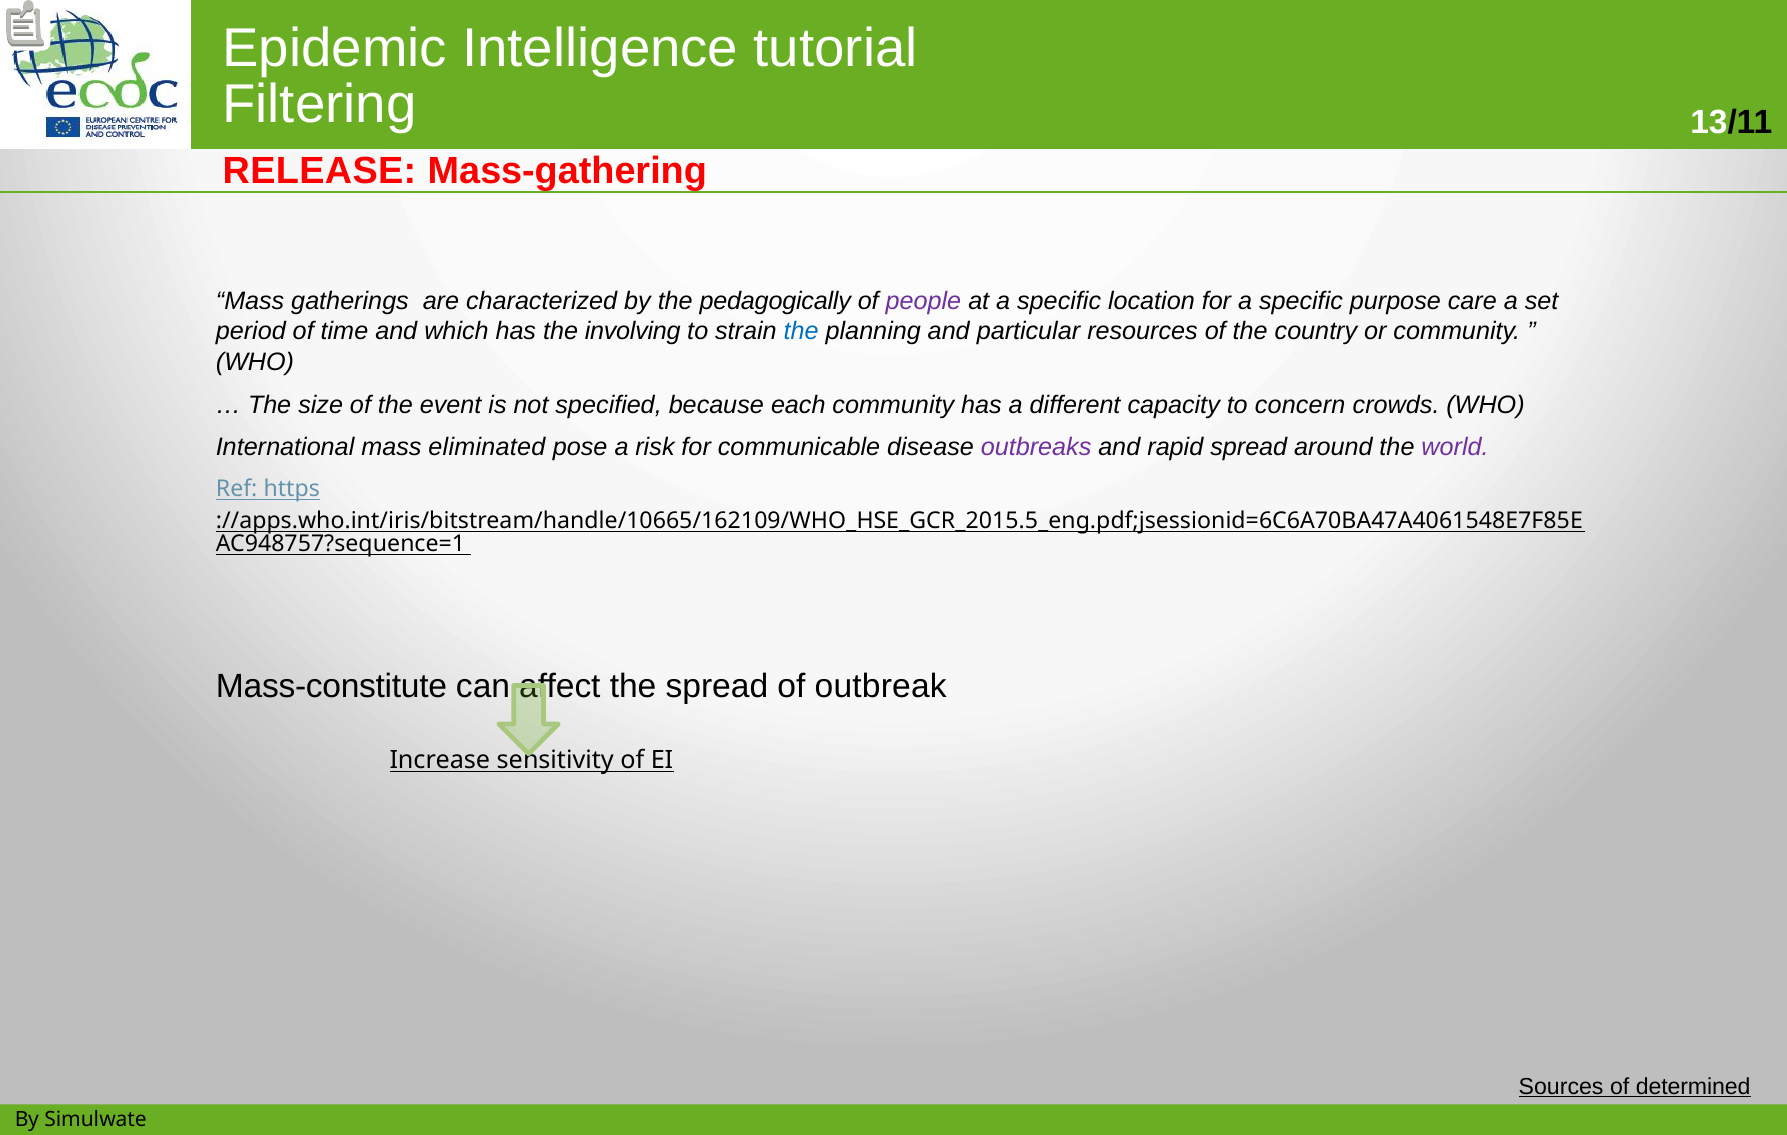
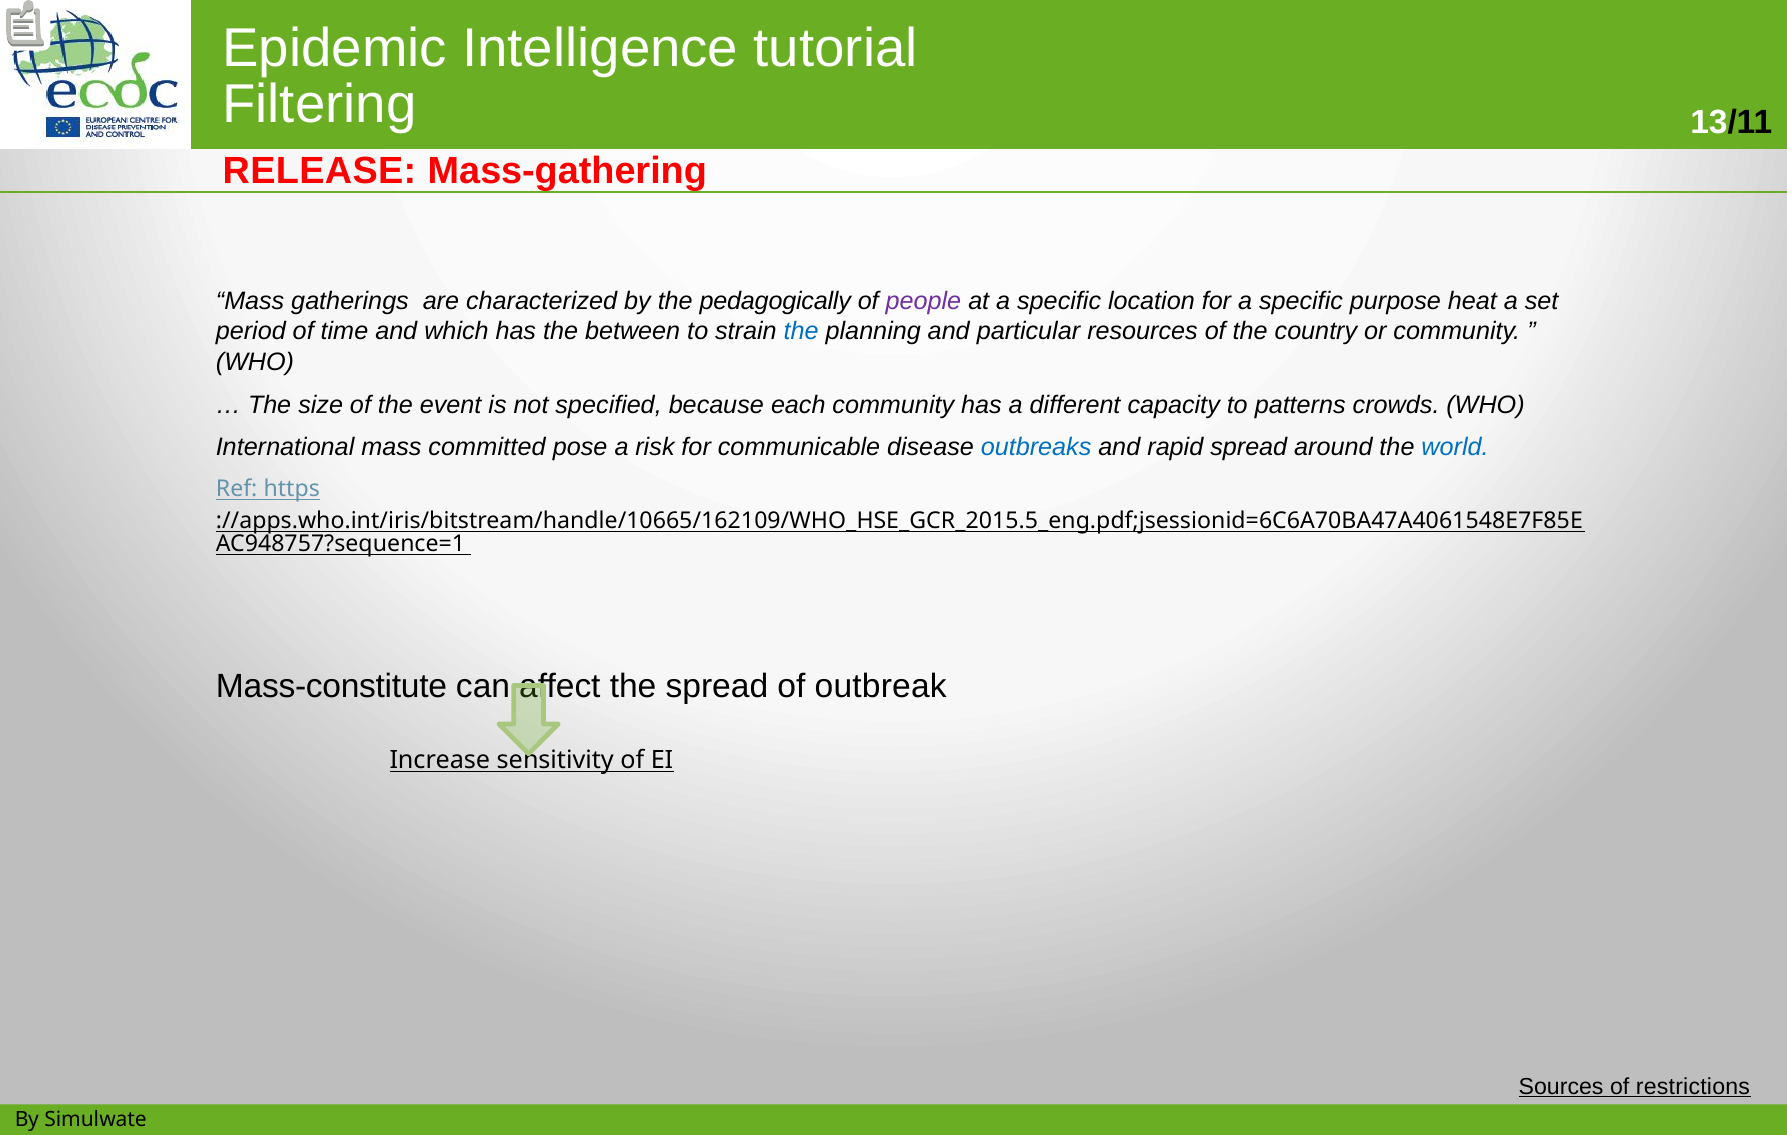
care: care -> heat
involving: involving -> between
concern: concern -> patterns
eliminated: eliminated -> committed
outbreaks colour: purple -> blue
world colour: purple -> blue
determined: determined -> restrictions
